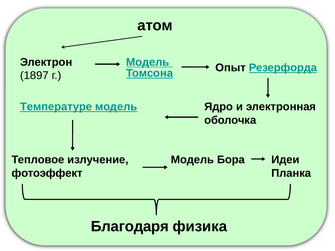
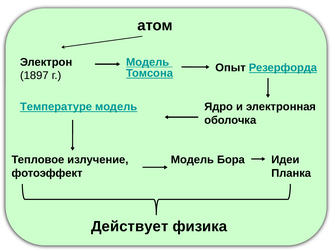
Благодаря: Благодаря -> Действует
